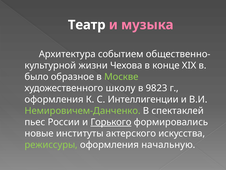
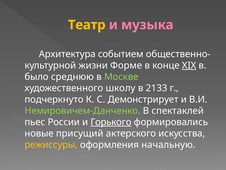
Театр colour: white -> yellow
Чехова: Чехова -> Форме
XIX underline: none -> present
образное: образное -> среднюю
9823: 9823 -> 2133
оформления at (54, 99): оформления -> подчеркнуто
Интеллигенции: Интеллигенции -> Демонстрирует
институты: институты -> присущий
режиссуры colour: light green -> yellow
